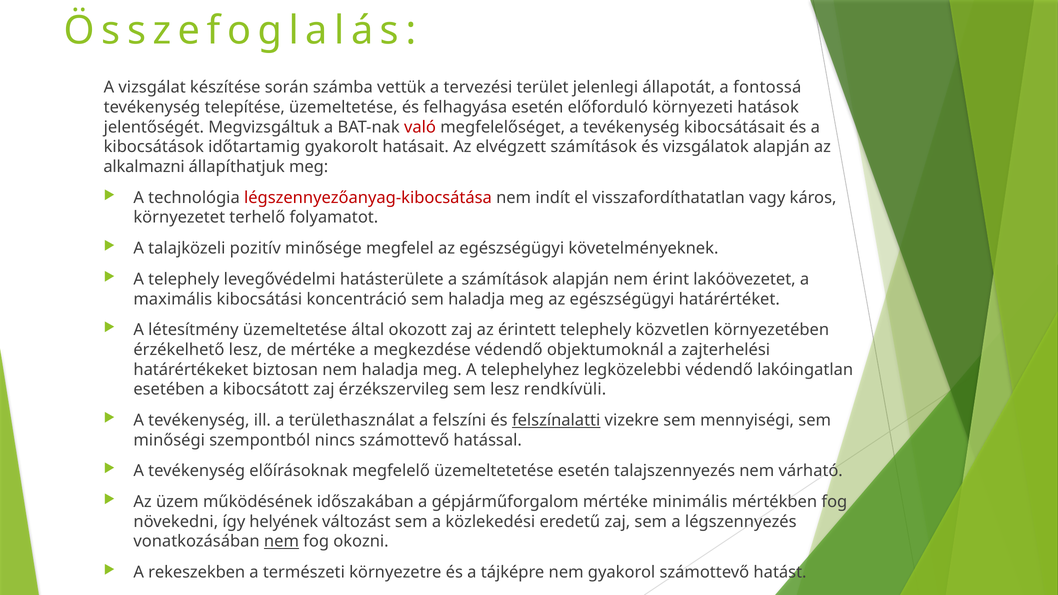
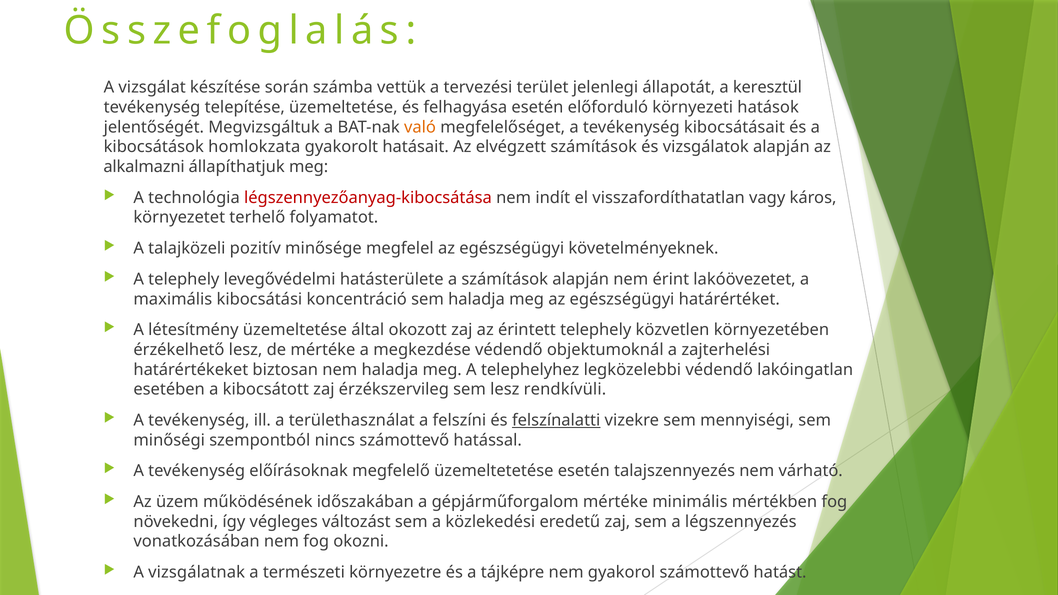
fontossá: fontossá -> keresztül
való colour: red -> orange
időtartamig: időtartamig -> homlokzata
helyének: helyének -> végleges
nem at (281, 542) underline: present -> none
rekeszekben: rekeszekben -> vizsgálatnak
